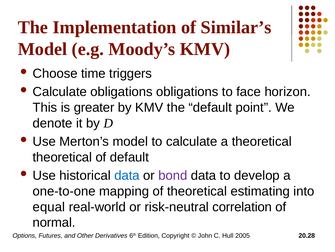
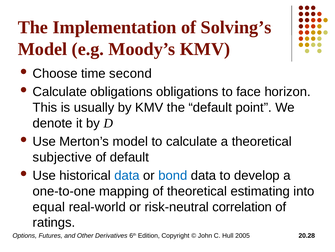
Similar’s: Similar’s -> Solving’s
triggers: triggers -> second
greater: greater -> usually
theoretical at (62, 157): theoretical -> subjective
bond colour: purple -> blue
normal: normal -> ratings
